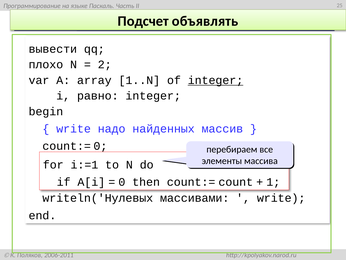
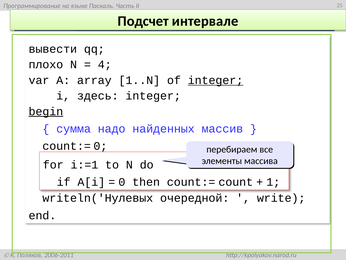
объявлять: объявлять -> интервале
2: 2 -> 4
равно: равно -> здесь
begin underline: none -> present
write at (74, 129): write -> сумма
массивами: массивами -> очередной
